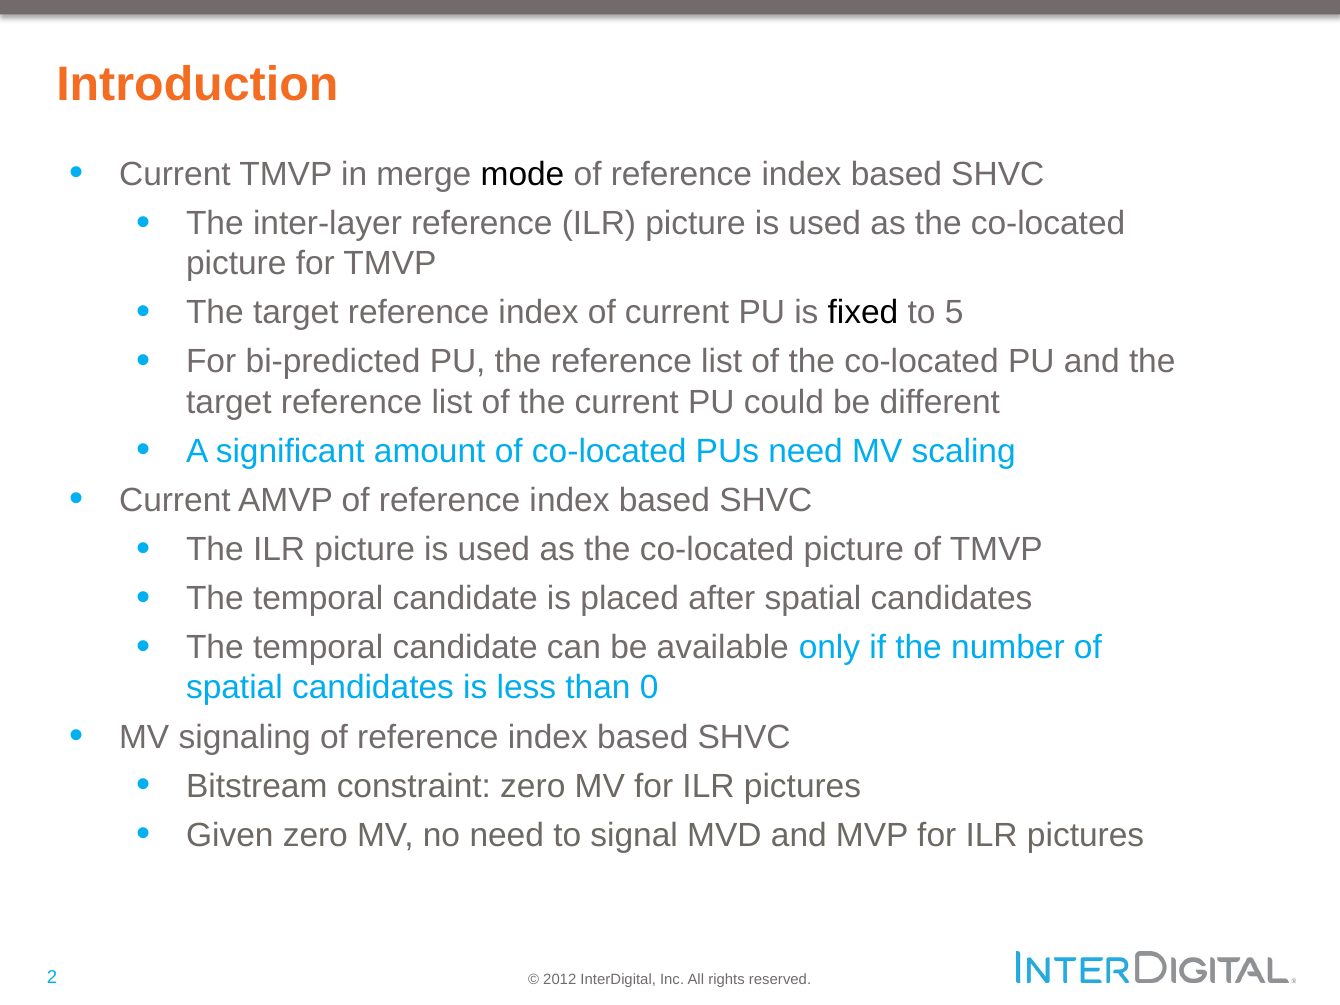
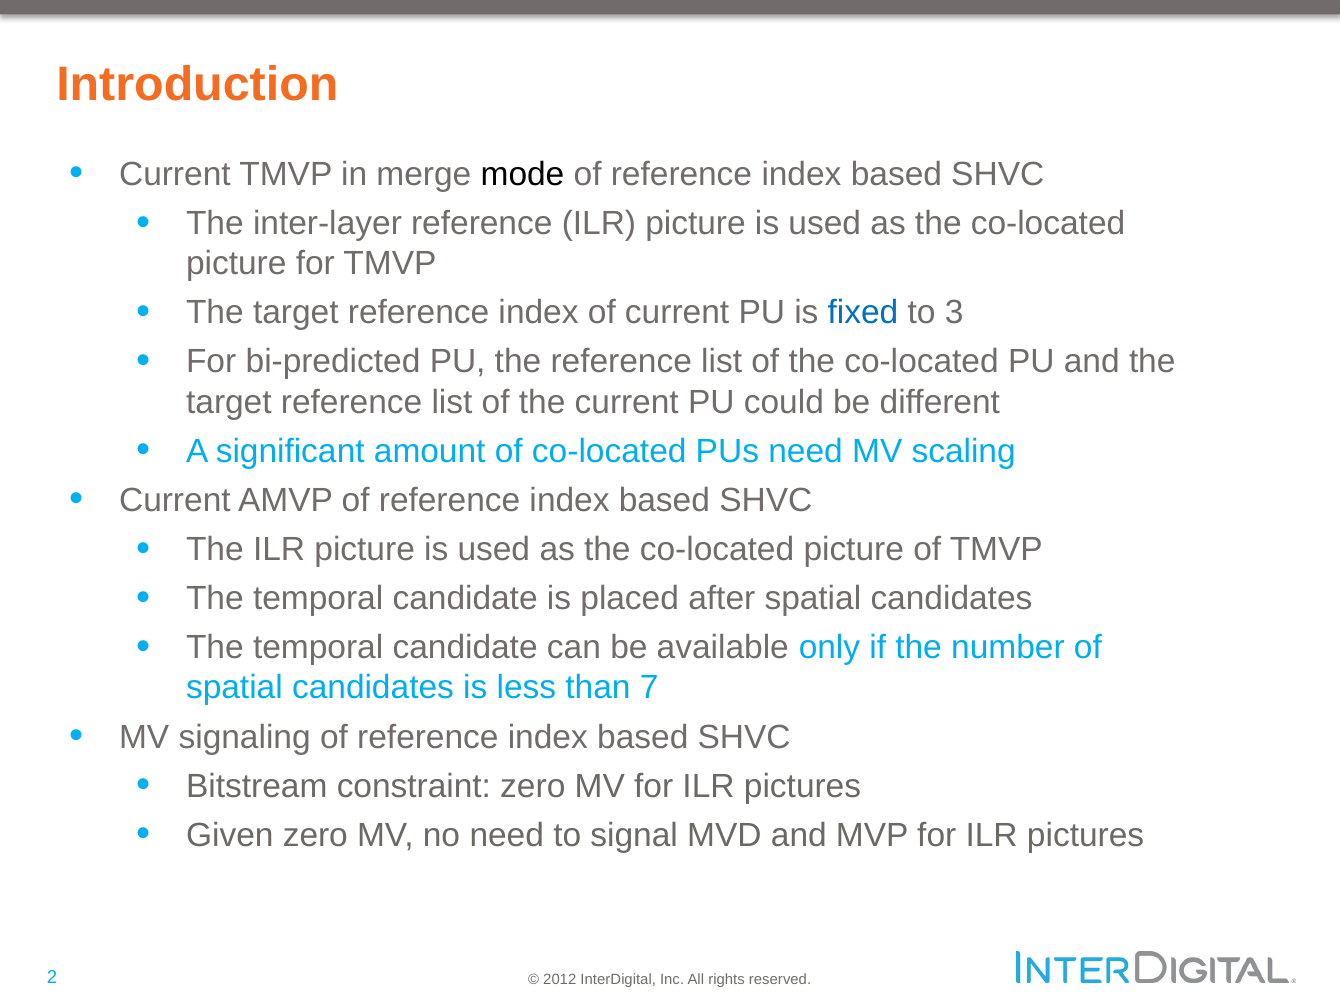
fixed colour: black -> blue
5: 5 -> 3
0: 0 -> 7
